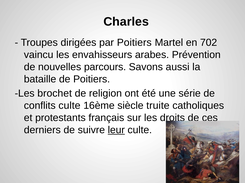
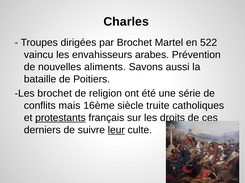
par Poitiers: Poitiers -> Brochet
702: 702 -> 522
parcours: parcours -> aliments
conflits culte: culte -> mais
protestants underline: none -> present
